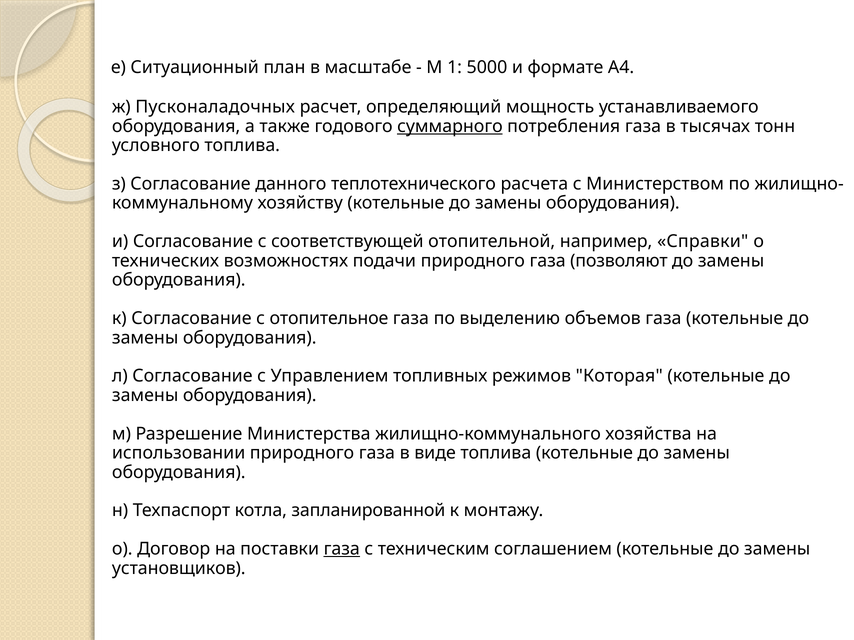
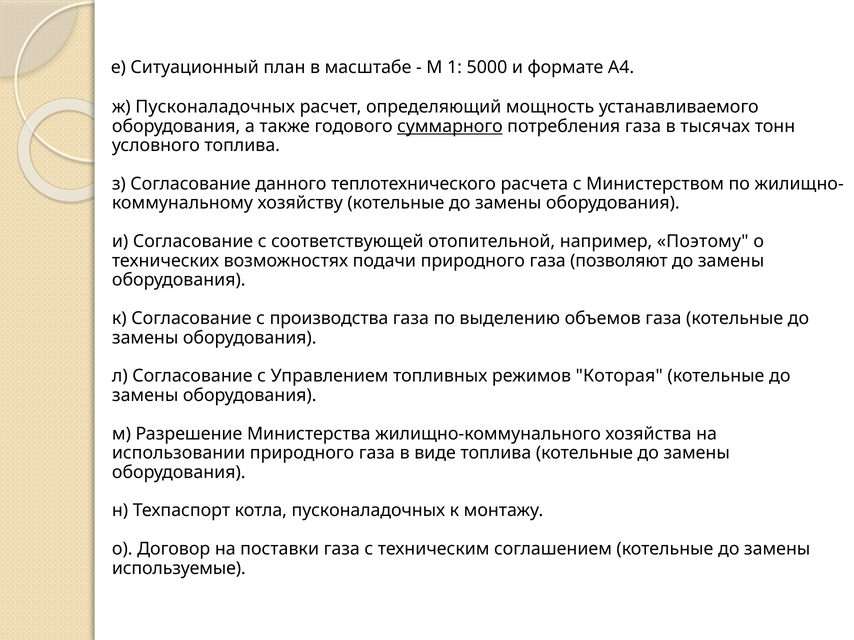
Справки: Справки -> Поэтому
отопительное: отопительное -> производства
котла запланированной: запланированной -> пусконаладочных
газа at (342, 549) underline: present -> none
установщиков: установщиков -> используемые
